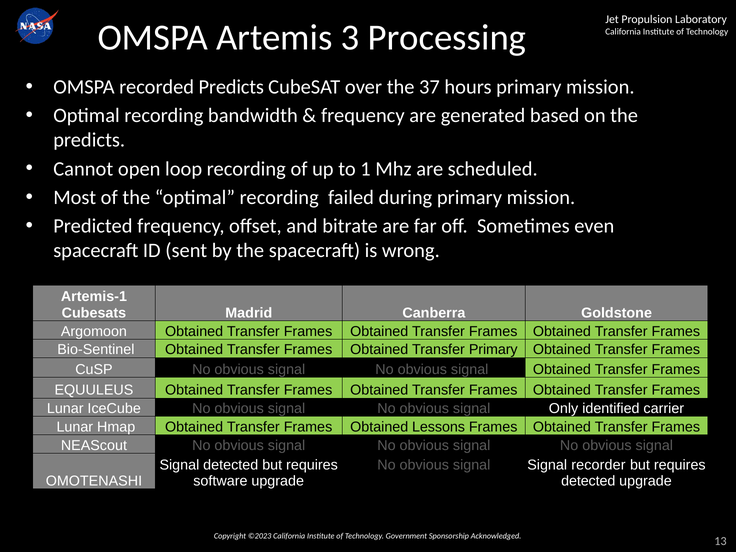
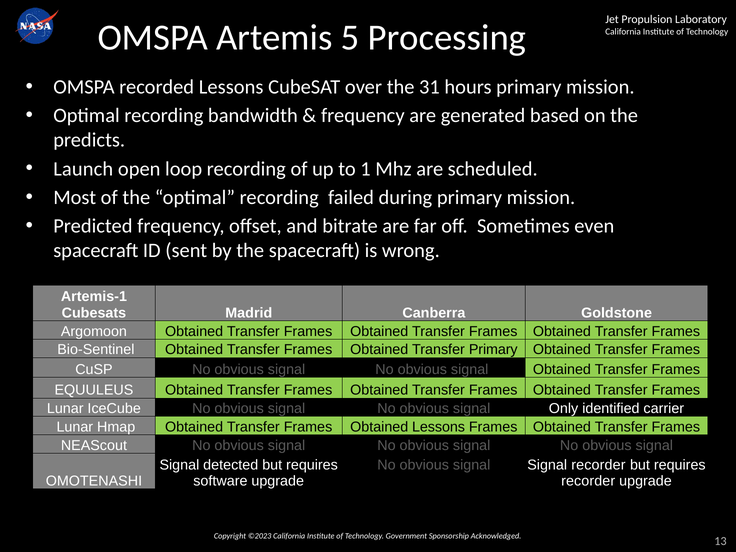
3: 3 -> 5
recorded Predicts: Predicts -> Lessons
37: 37 -> 31
Cannot: Cannot -> Launch
detected at (588, 481): detected -> recorder
